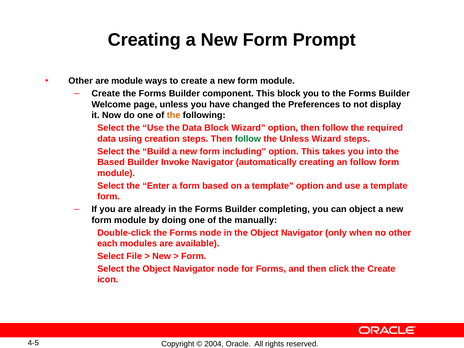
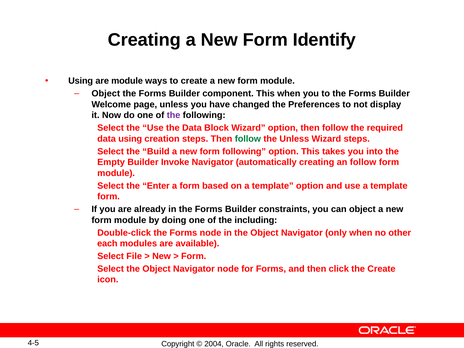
Prompt: Prompt -> Identify
Other at (81, 81): Other -> Using
Create at (106, 94): Create -> Object
This block: block -> when
the at (174, 115) colour: orange -> purple
form including: including -> following
Based at (111, 162): Based -> Empty
completing: completing -> constraints
manually: manually -> including
